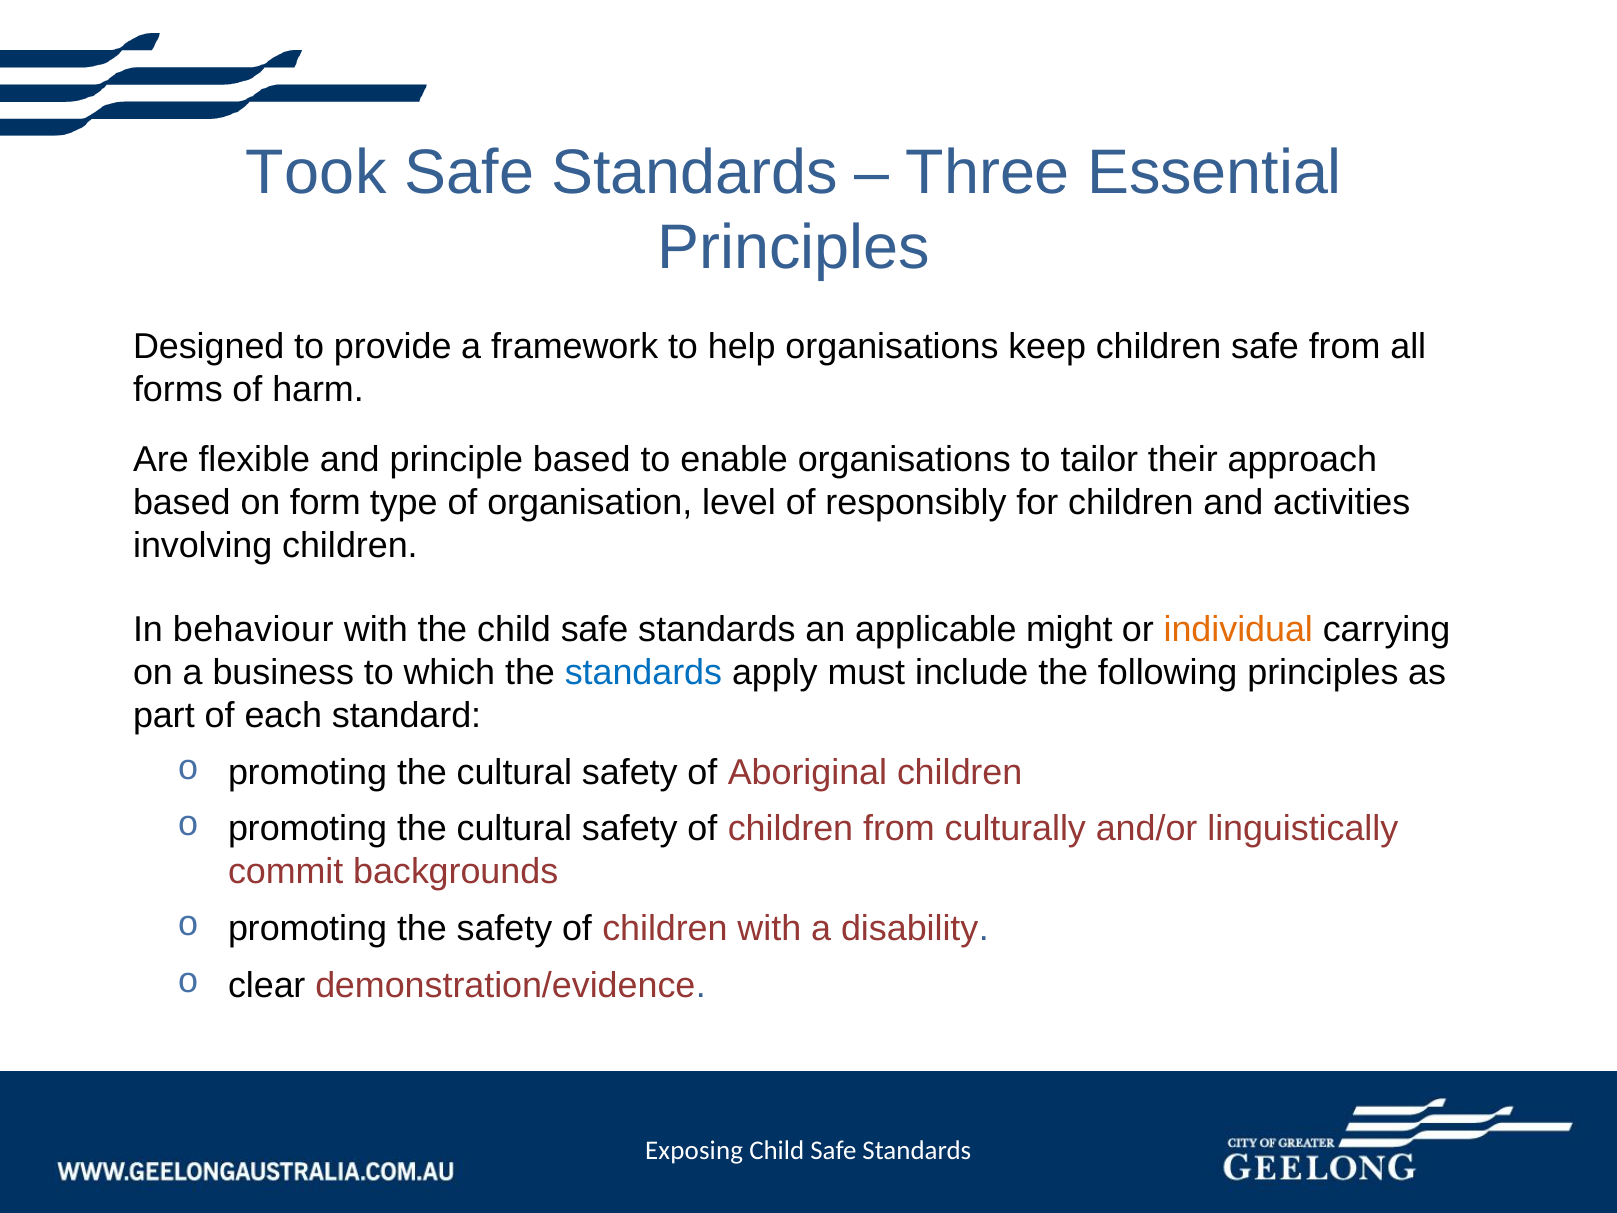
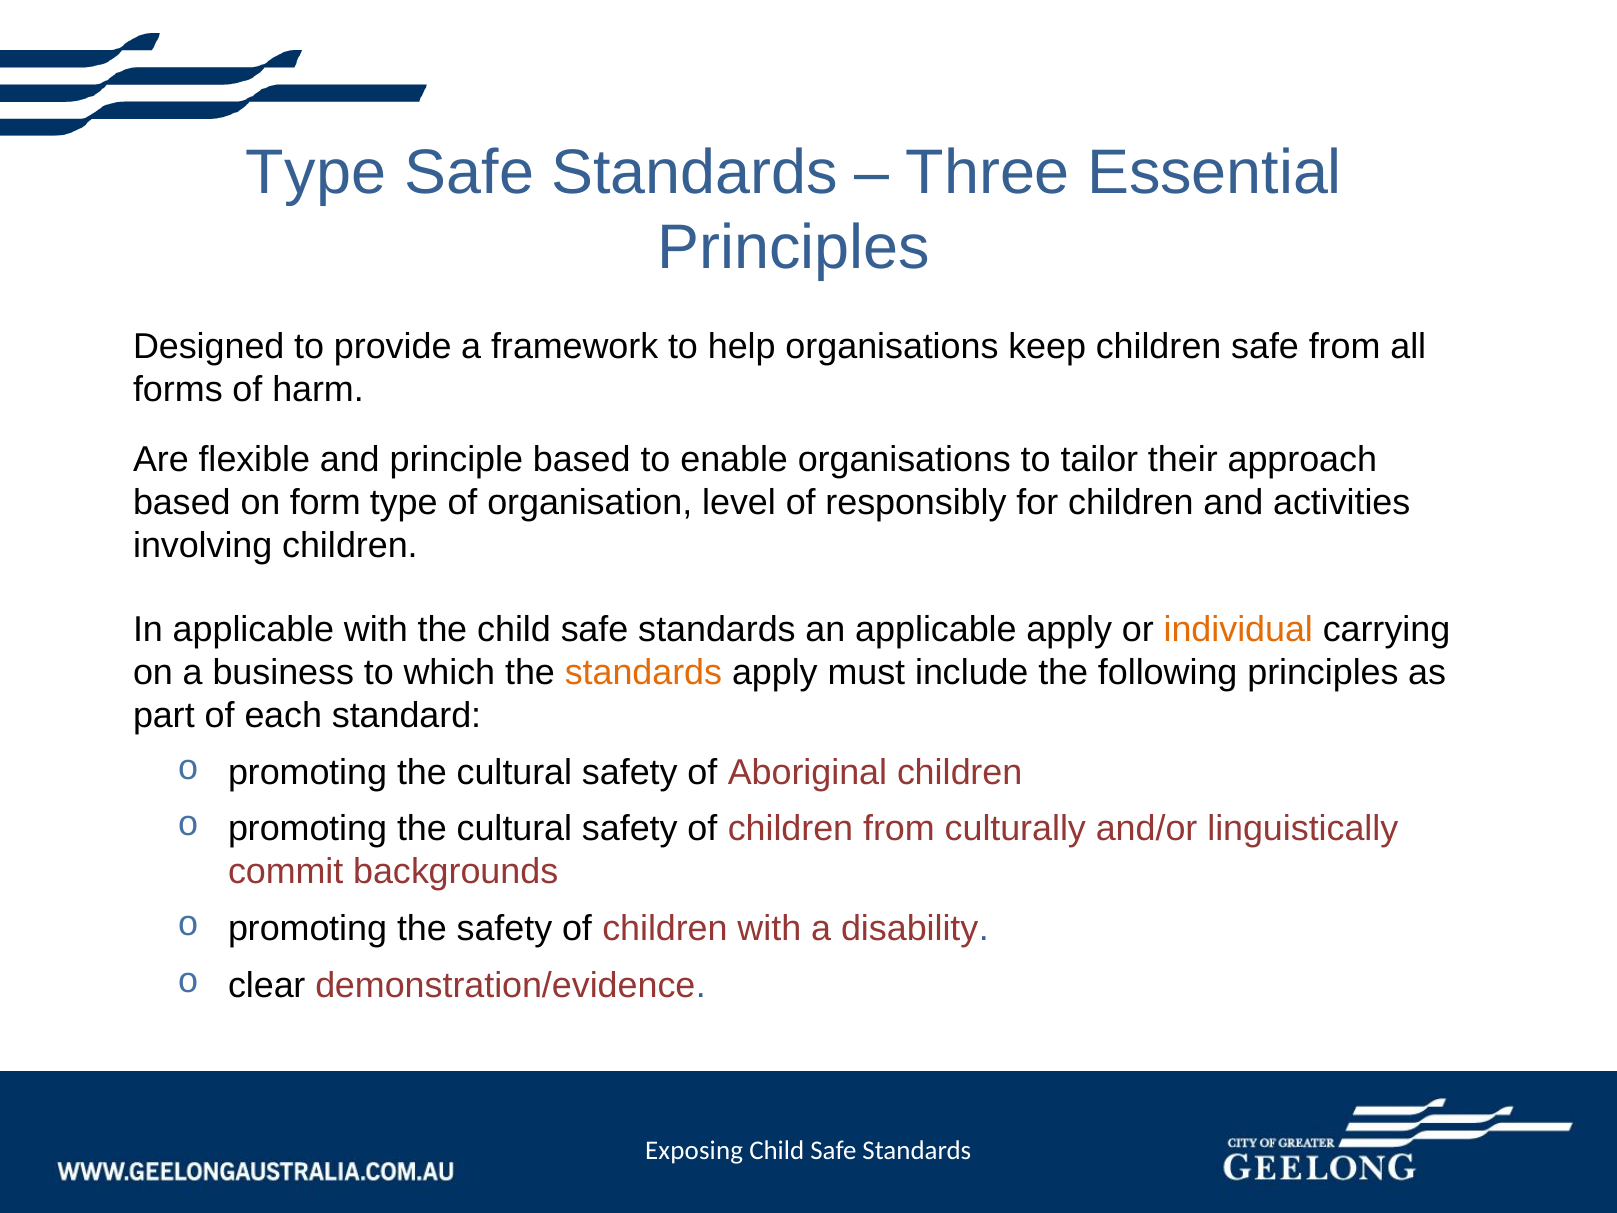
Took at (316, 173): Took -> Type
In behaviour: behaviour -> applicable
applicable might: might -> apply
standards at (643, 672) colour: blue -> orange
